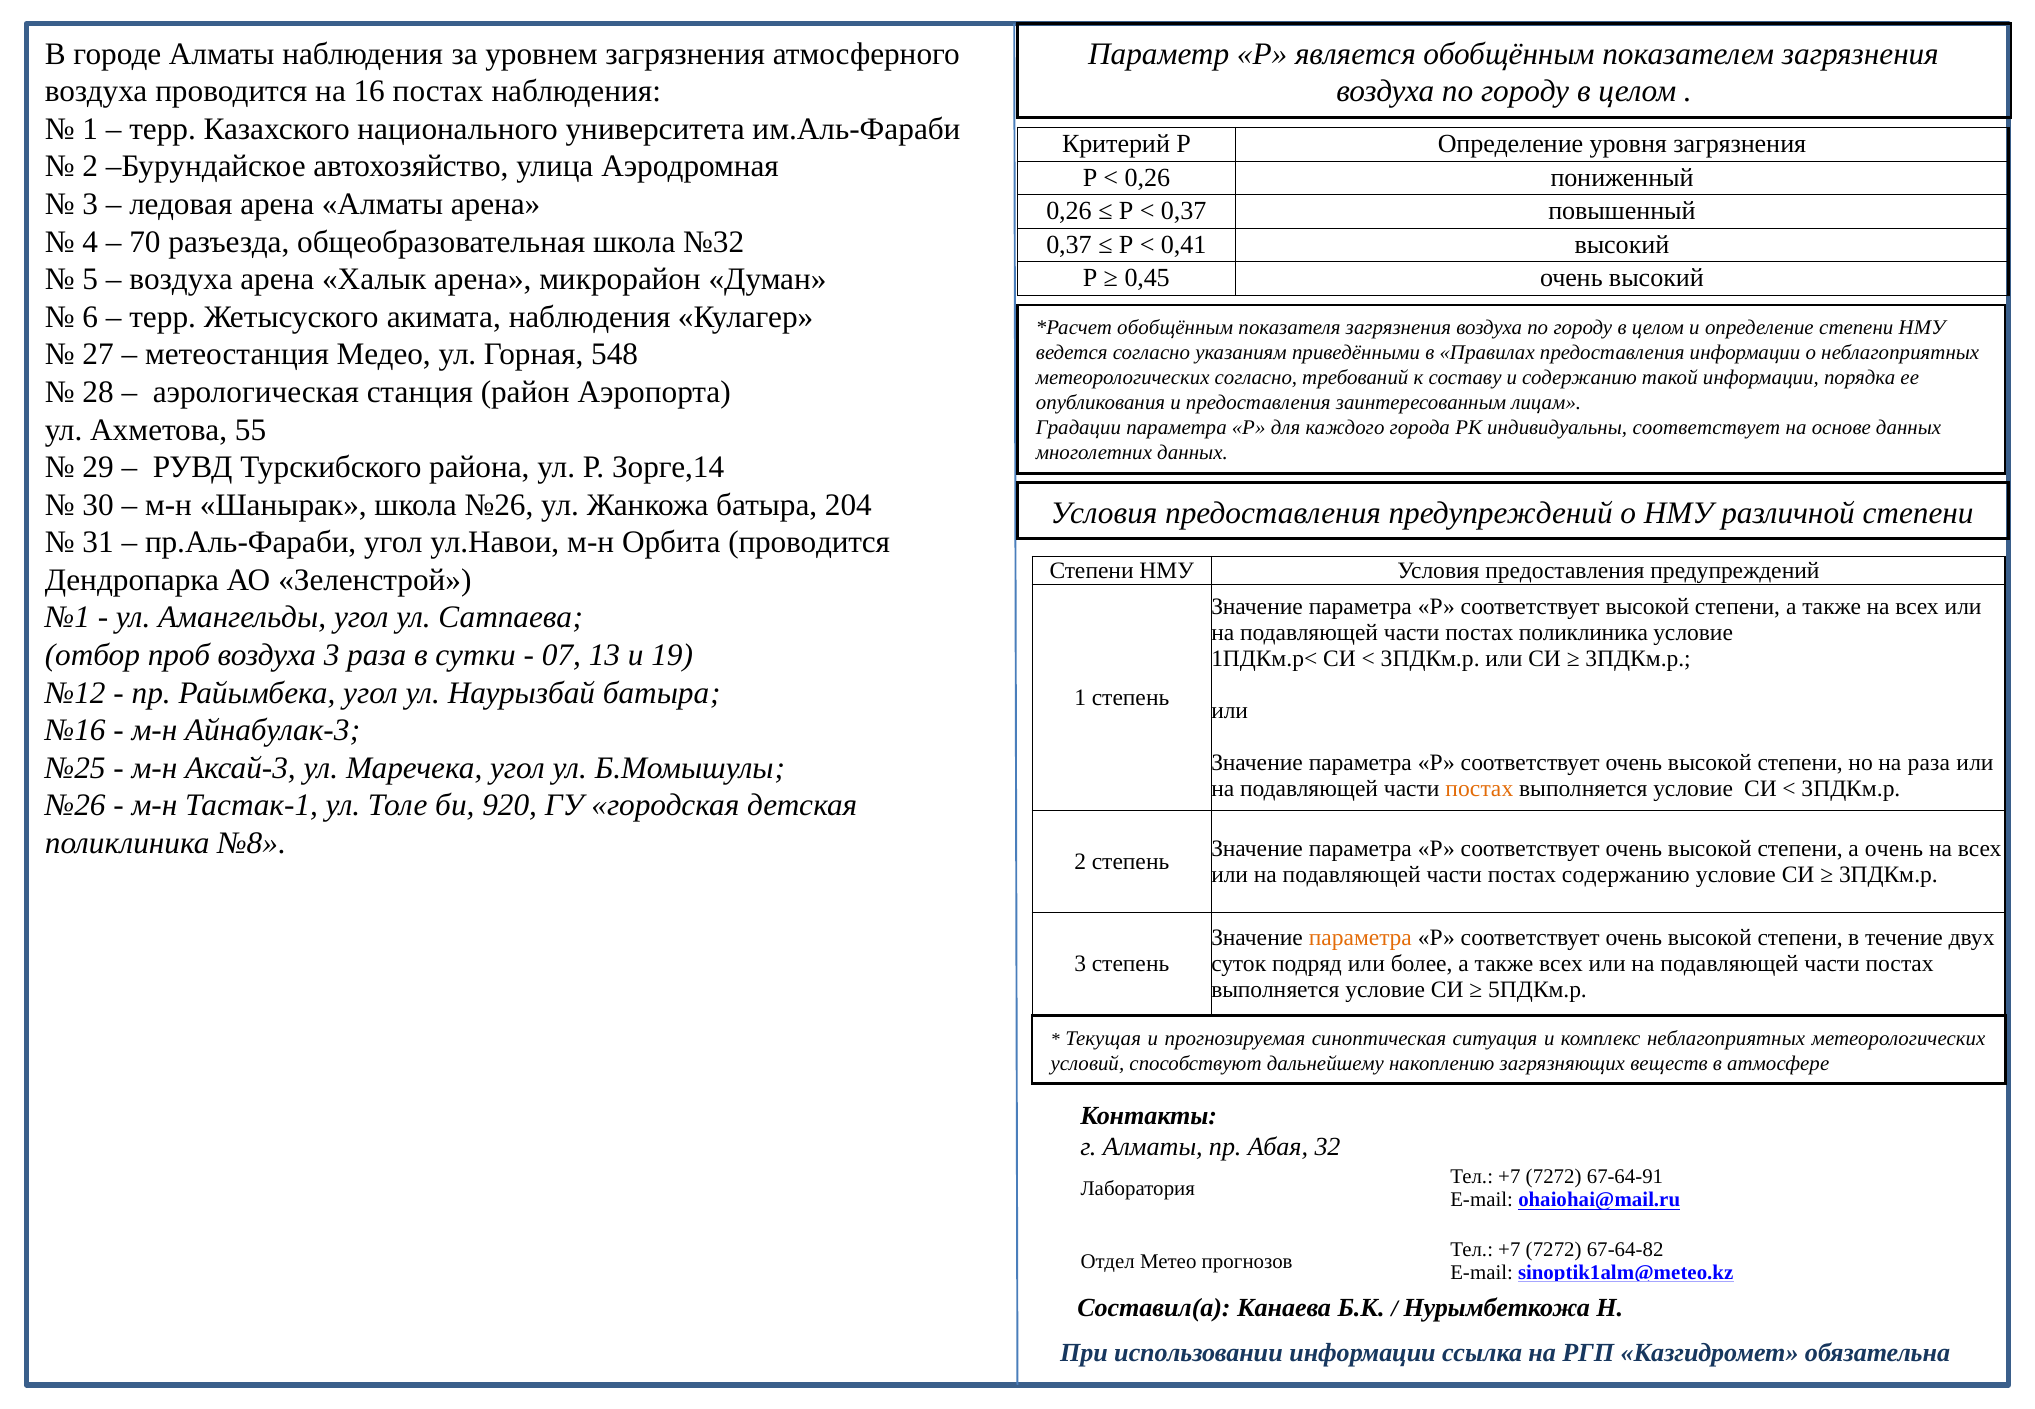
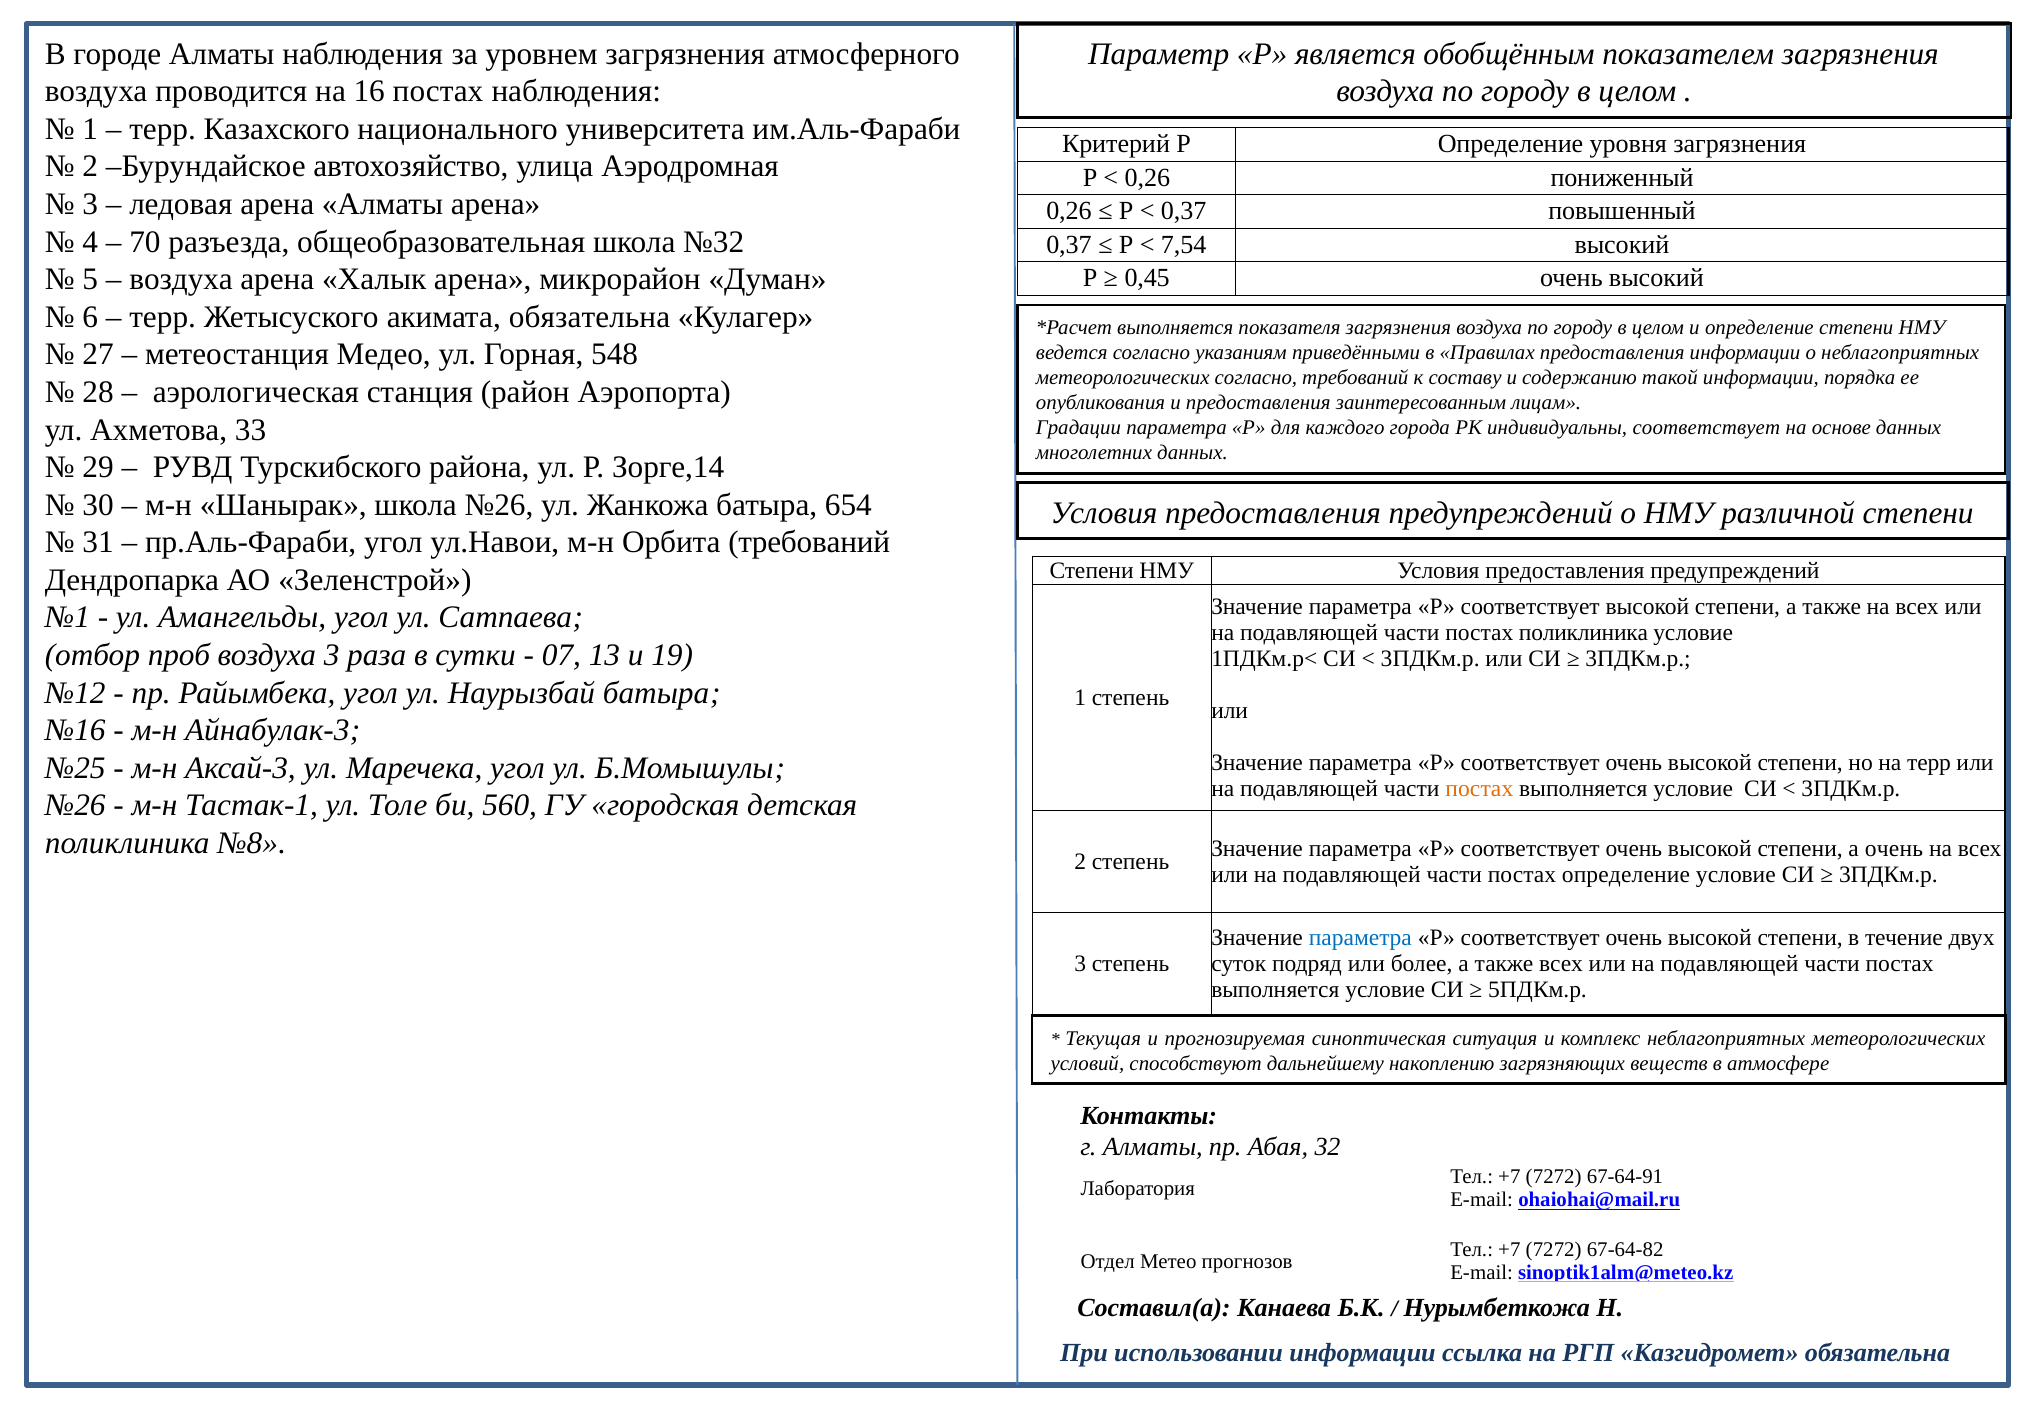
0,41: 0,41 -> 7,54
акимата наблюдения: наблюдения -> обязательна
обобщённым at (1175, 328): обобщённым -> выполняется
55: 55 -> 33
204: 204 -> 654
Орбита проводится: проводится -> требований
на раза: раза -> терр
920: 920 -> 560
постах содержанию: содержанию -> определение
параметра at (1360, 938) colour: orange -> blue
